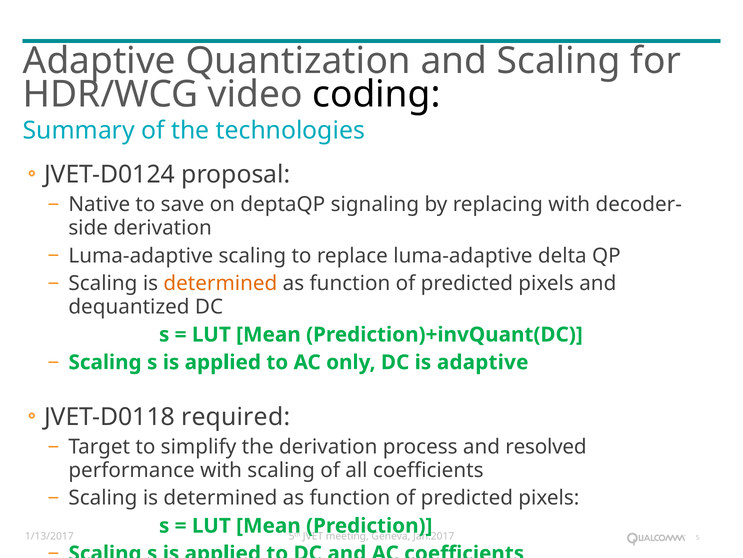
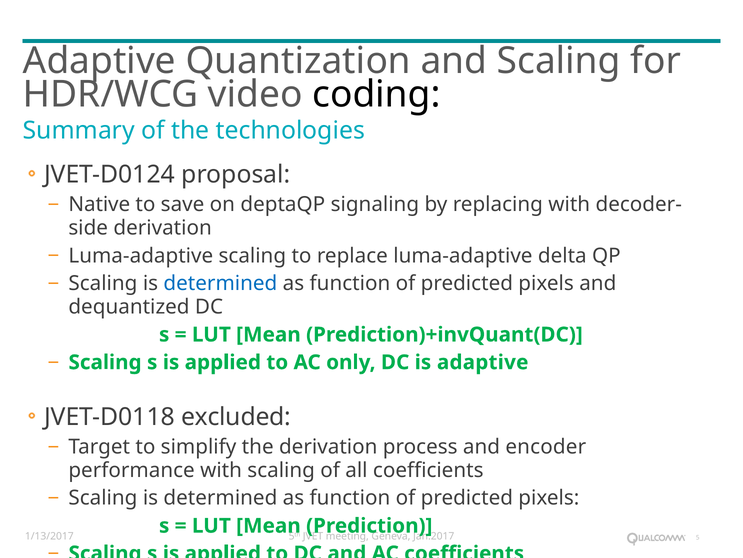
determined at (220, 283) colour: orange -> blue
required: required -> excluded
resolved: resolved -> encoder
